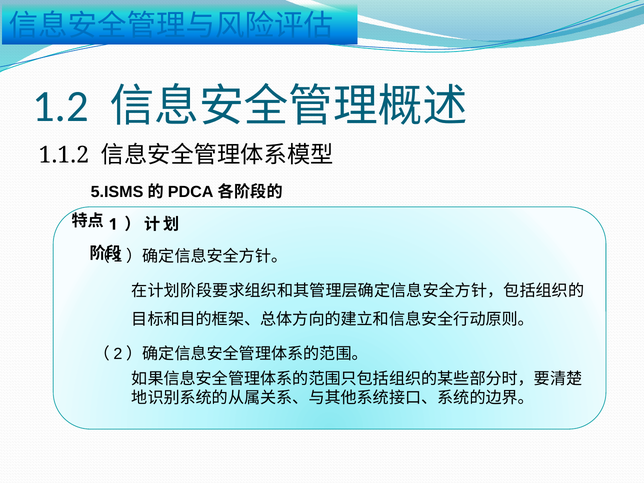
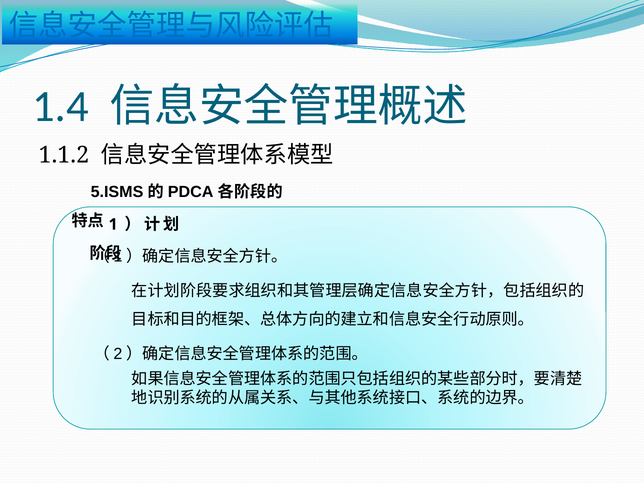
1.2: 1.2 -> 1.4
